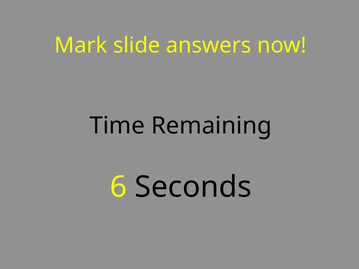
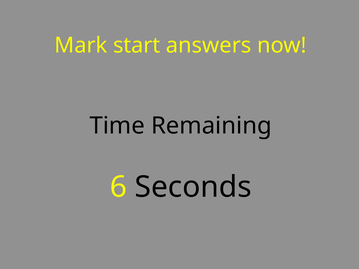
slide: slide -> start
